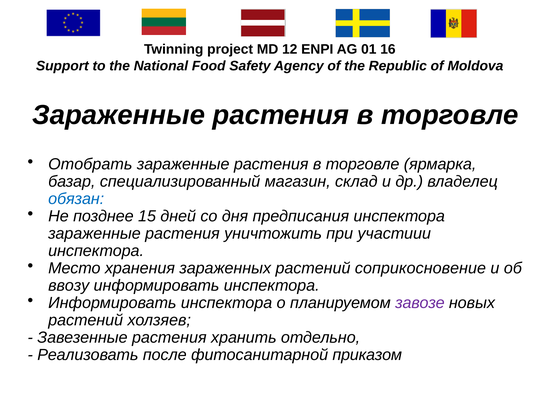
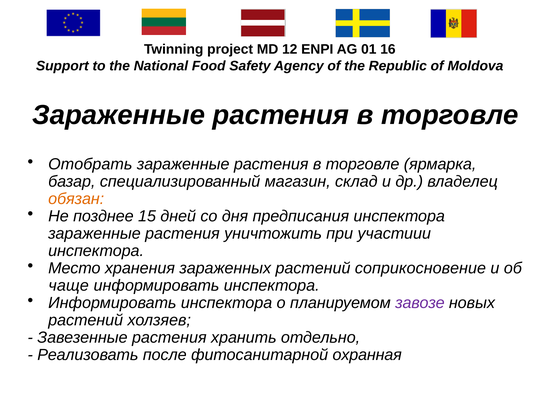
обязан colour: blue -> orange
ввозу: ввозу -> чаще
приказом: приказом -> охранная
